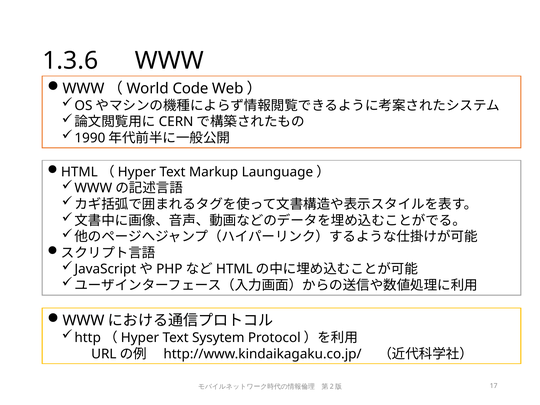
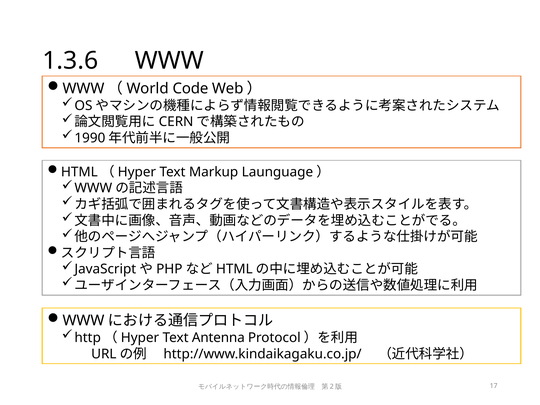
Sysytem: Sysytem -> Antenna
